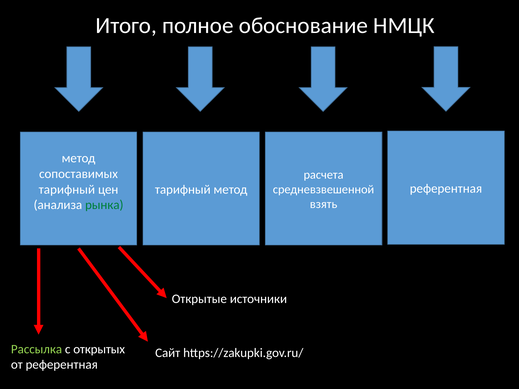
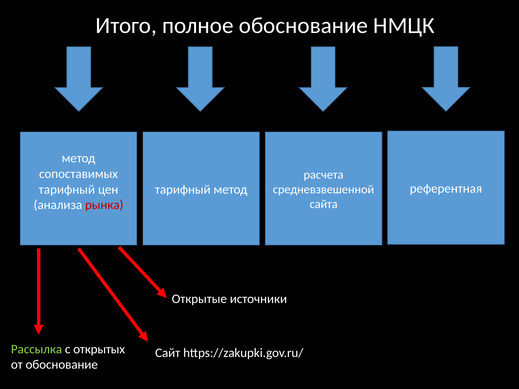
взять: взять -> сайта
рынка colour: green -> red
от референтная: референтная -> обоснование
